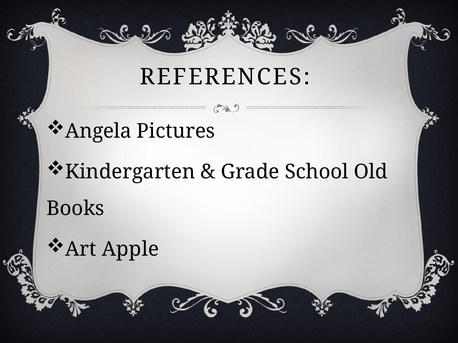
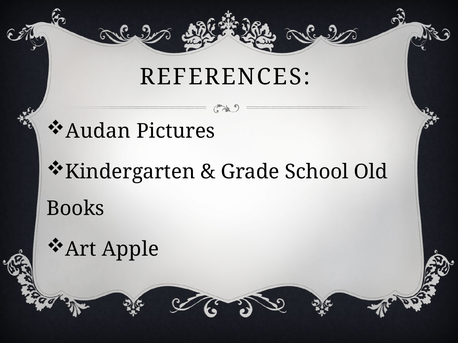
Angela: Angela -> Audan
